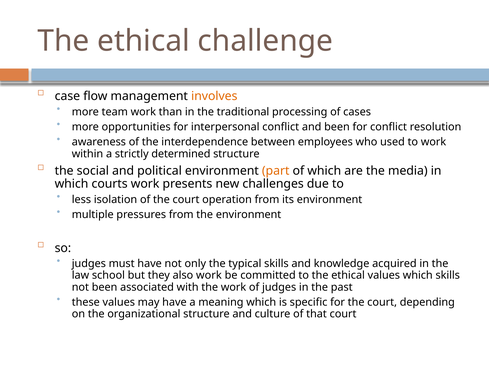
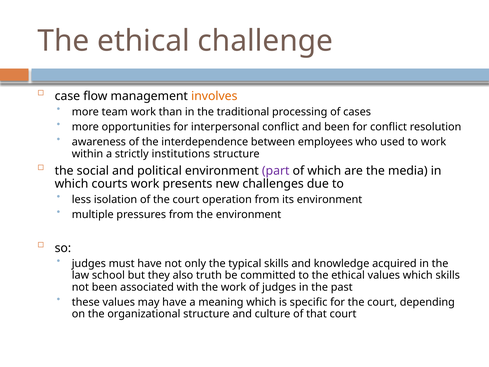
determined: determined -> institutions
part colour: orange -> purple
also work: work -> truth
